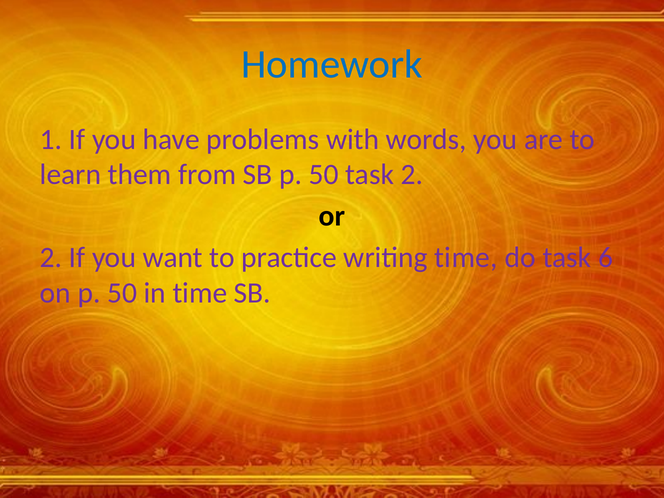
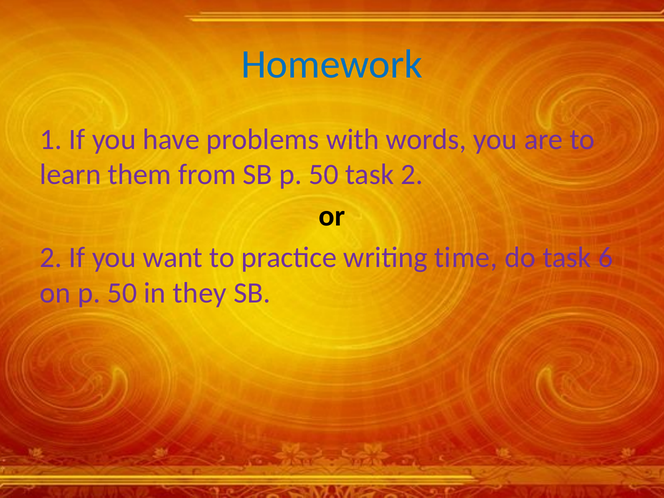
in time: time -> they
